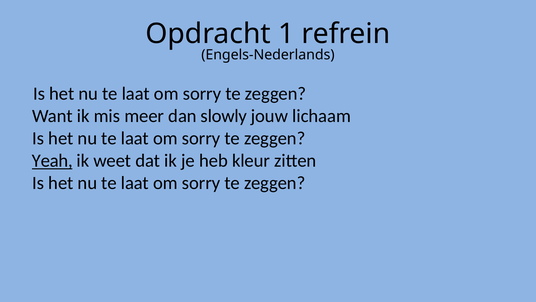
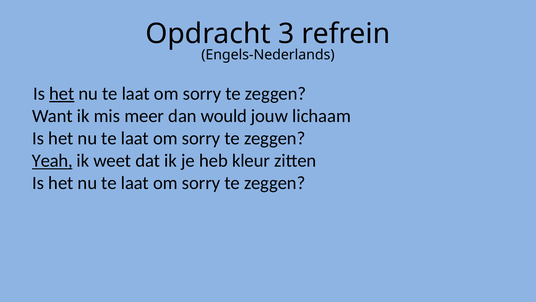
1: 1 -> 3
het at (62, 94) underline: none -> present
slowly: slowly -> would
